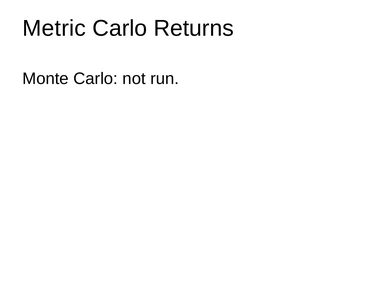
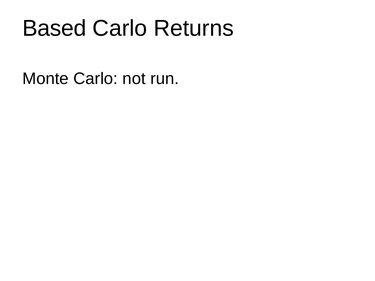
Metric: Metric -> Based
